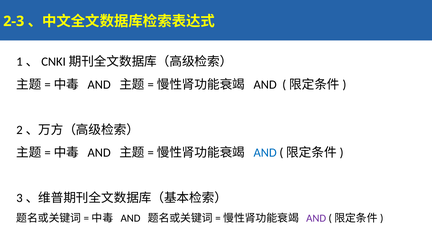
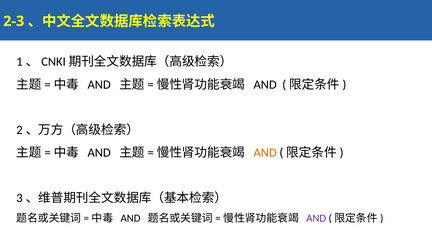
AND at (265, 153) colour: blue -> orange
